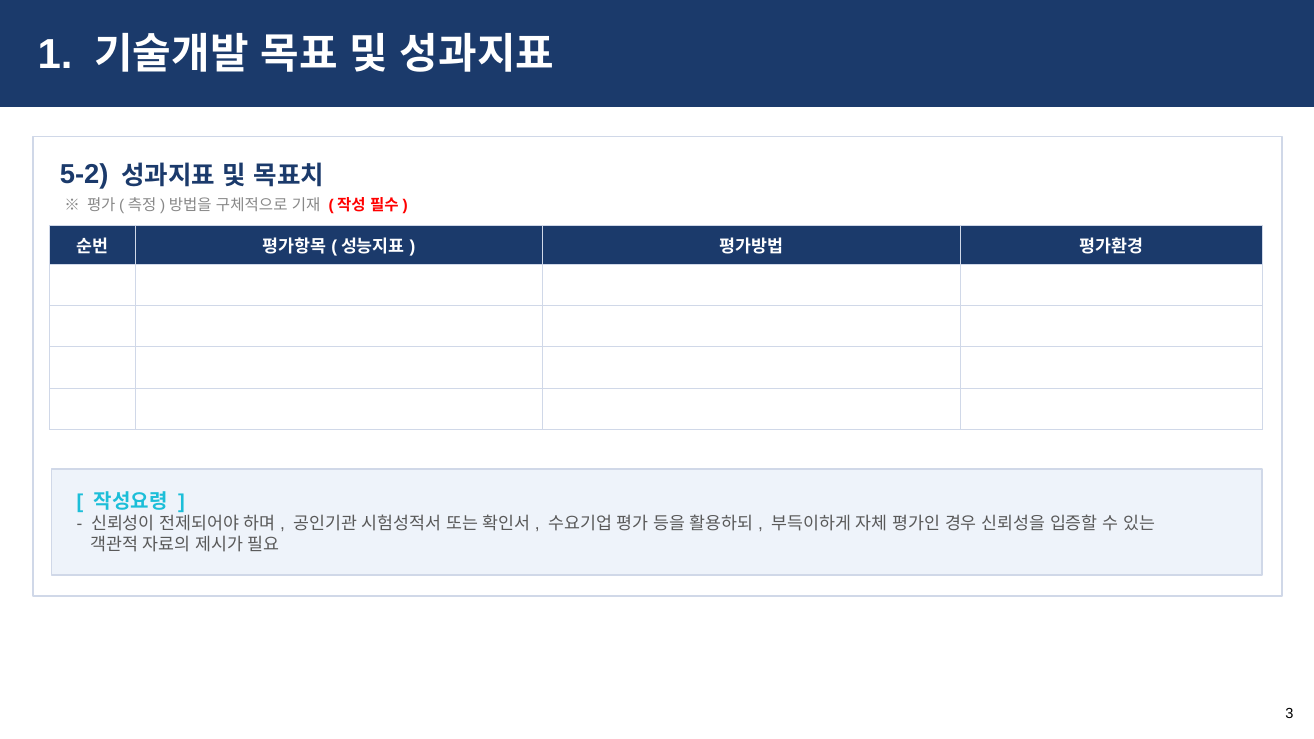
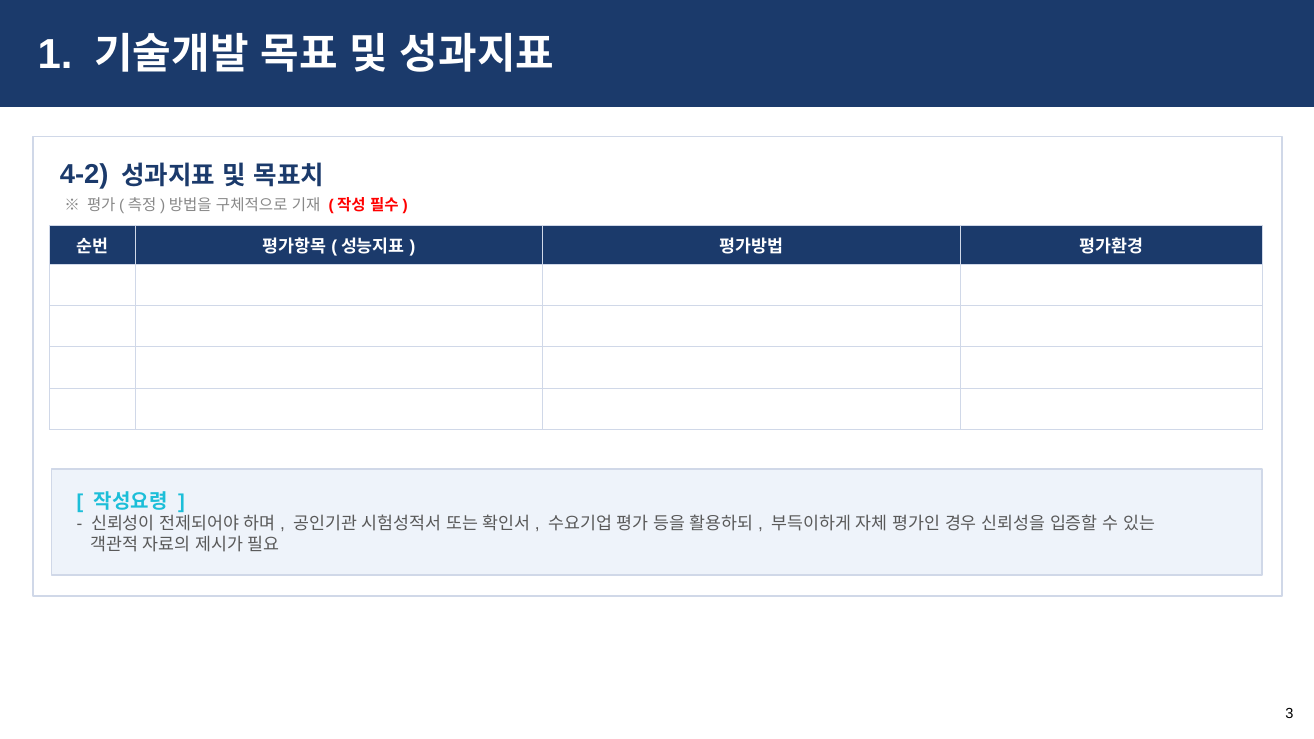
5-2: 5-2 -> 4-2
